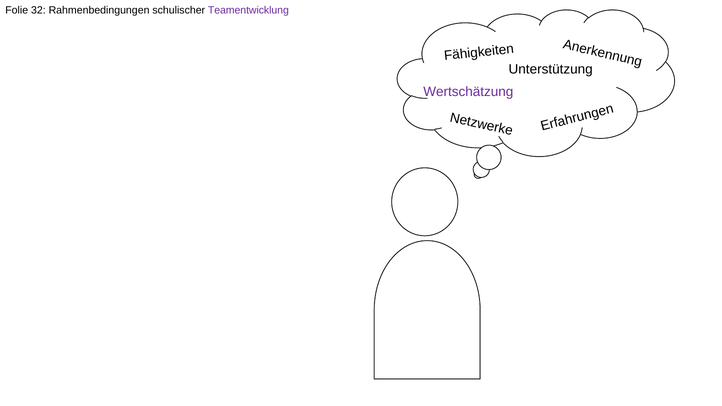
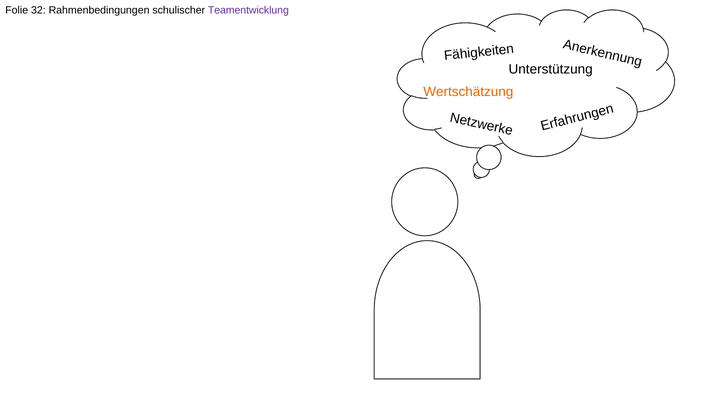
Wertschätzung colour: purple -> orange
